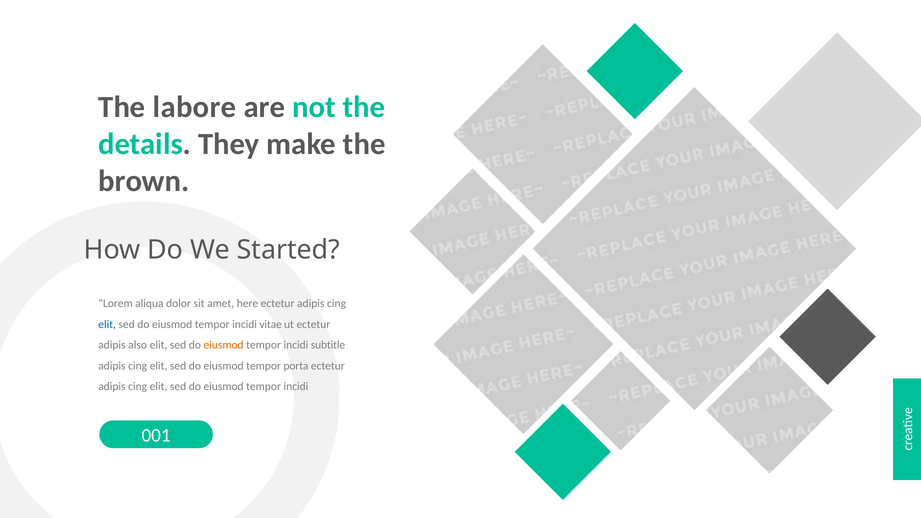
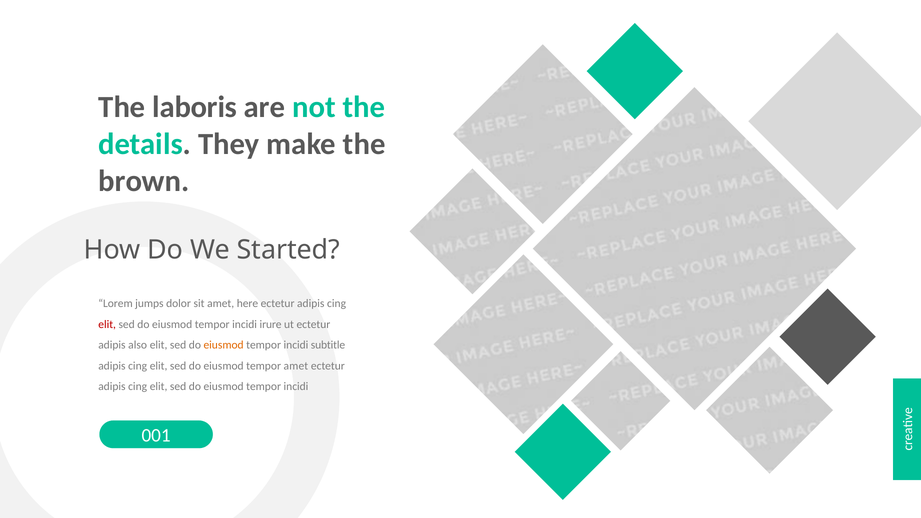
labore: labore -> laboris
aliqua: aliqua -> jumps
elit at (107, 324) colour: blue -> red
vitae: vitae -> irure
tempor porta: porta -> amet
